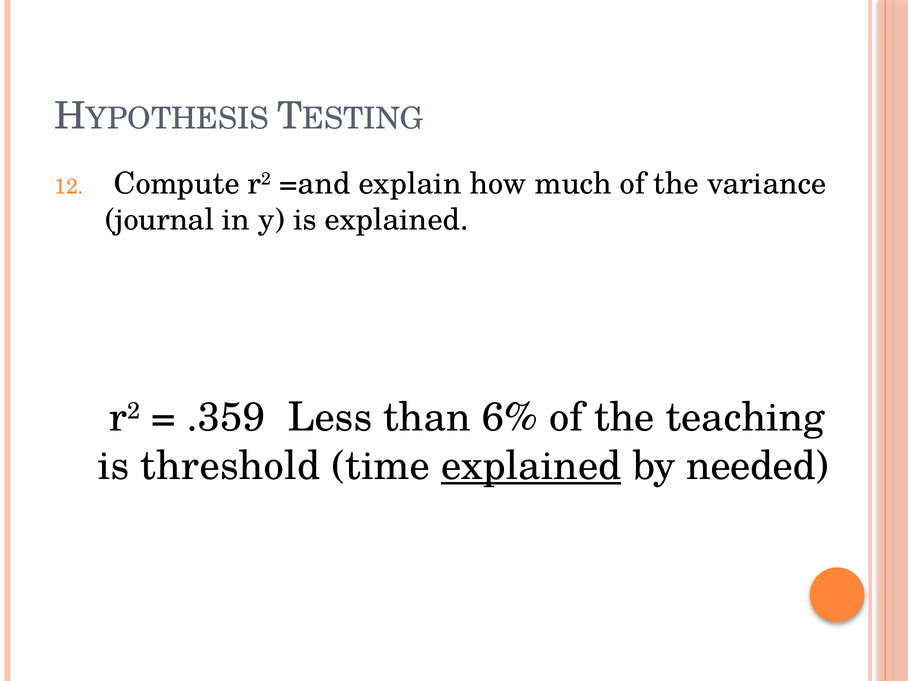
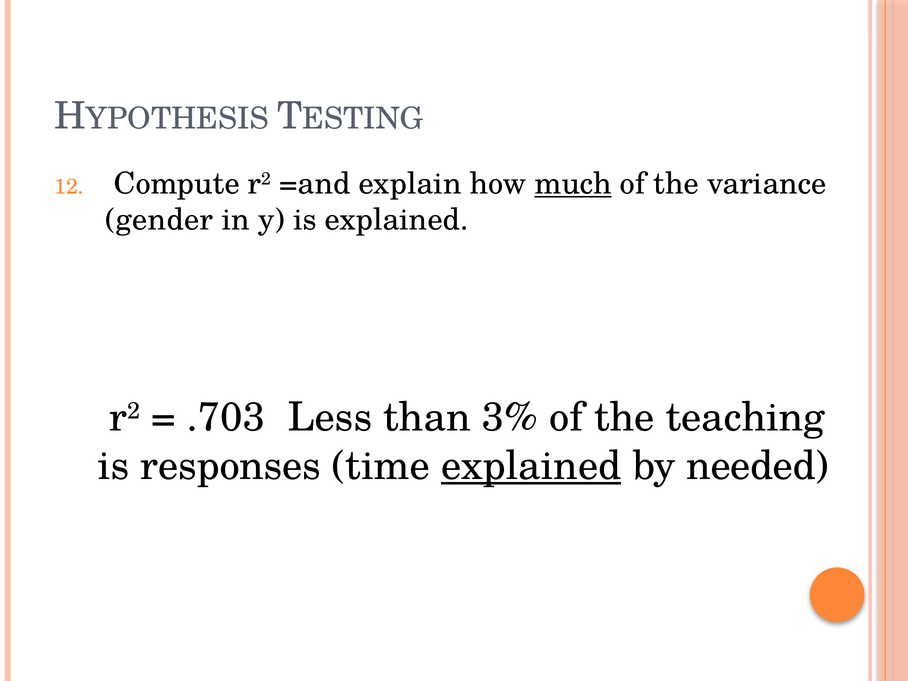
much underline: none -> present
journal: journal -> gender
.359: .359 -> .703
6%: 6% -> 3%
threshold: threshold -> responses
